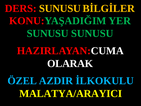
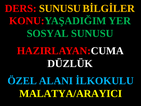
SUNUSU at (48, 33): SUNUSU -> SOSYAL
OLARAK: OLARAK -> DÜZLÜK
AZDIR: AZDIR -> ALANI
